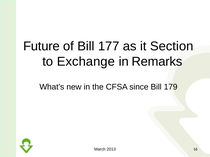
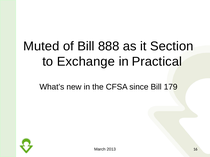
Future: Future -> Muted
177: 177 -> 888
Remarks: Remarks -> Practical
